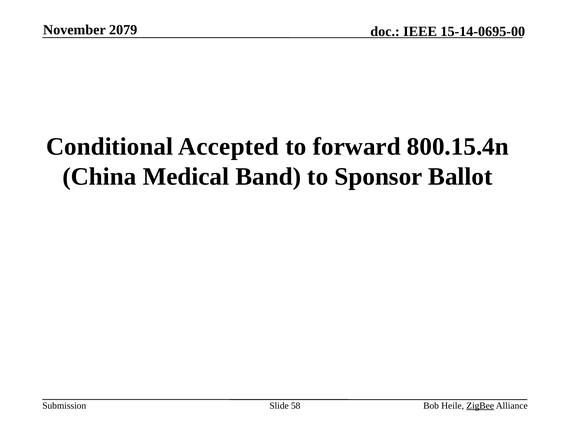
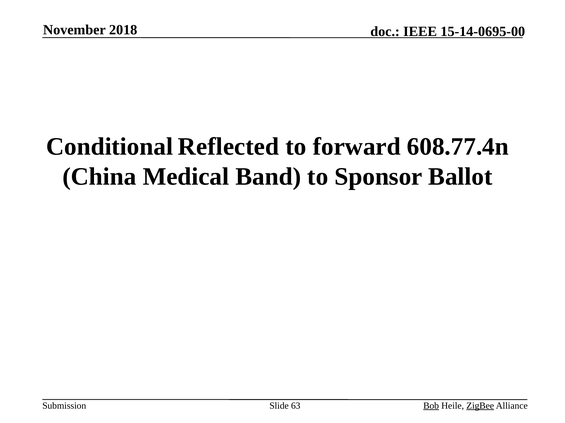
2079: 2079 -> 2018
Accepted: Accepted -> Reflected
800.15.4n: 800.15.4n -> 608.77.4n
58: 58 -> 63
Bob underline: none -> present
